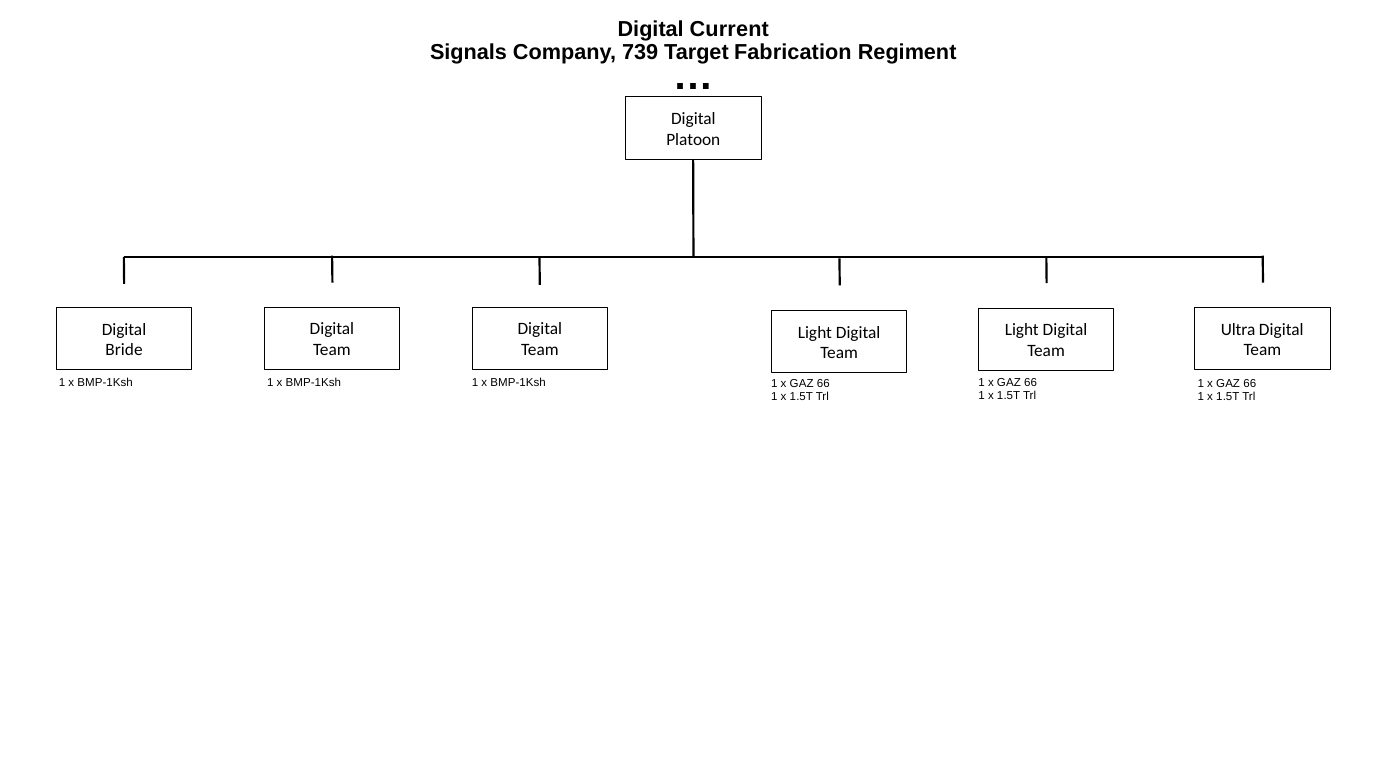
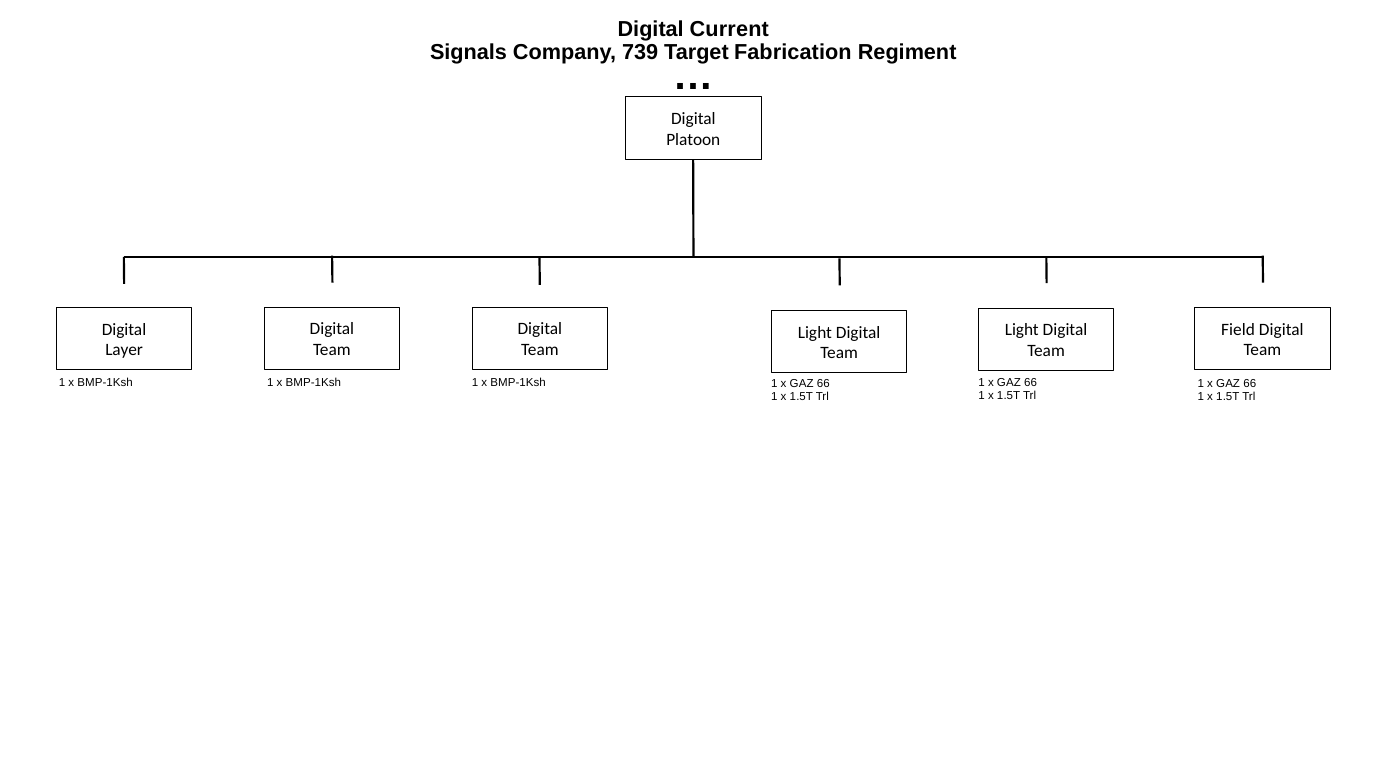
Ultra: Ultra -> Field
Bride: Bride -> Layer
